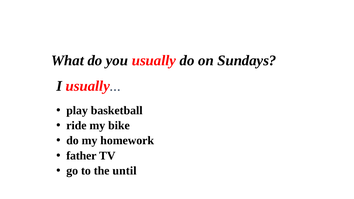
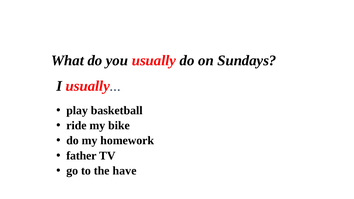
until: until -> have
